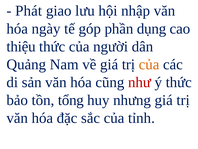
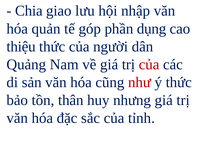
Phát: Phát -> Chia
ngày: ngày -> quản
của at (149, 64) colour: orange -> red
tổng: tổng -> thân
